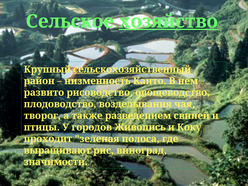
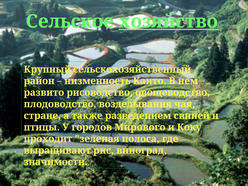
сельскохозяйственный underline: present -> none
творог: творог -> стране
Живопись: Живопись -> Мирового
